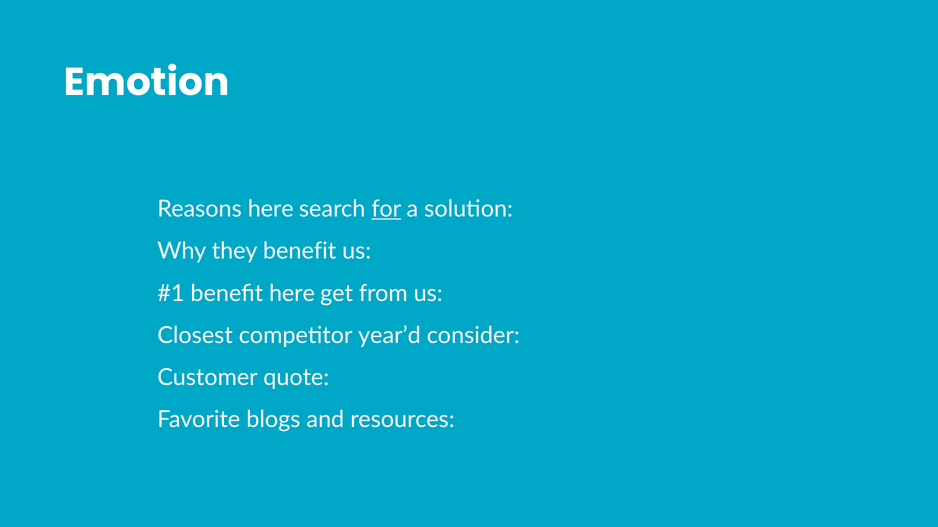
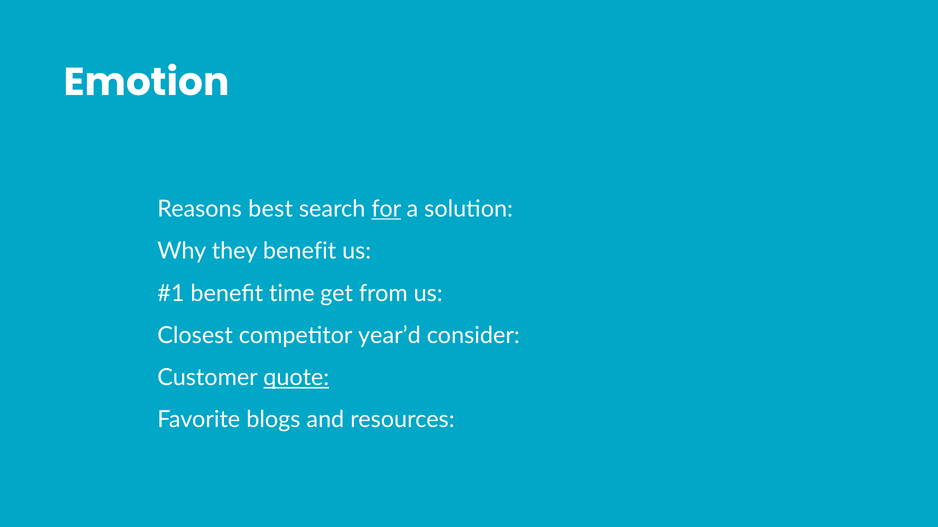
Reasons here: here -> best
benefit here: here -> time
quote underline: none -> present
